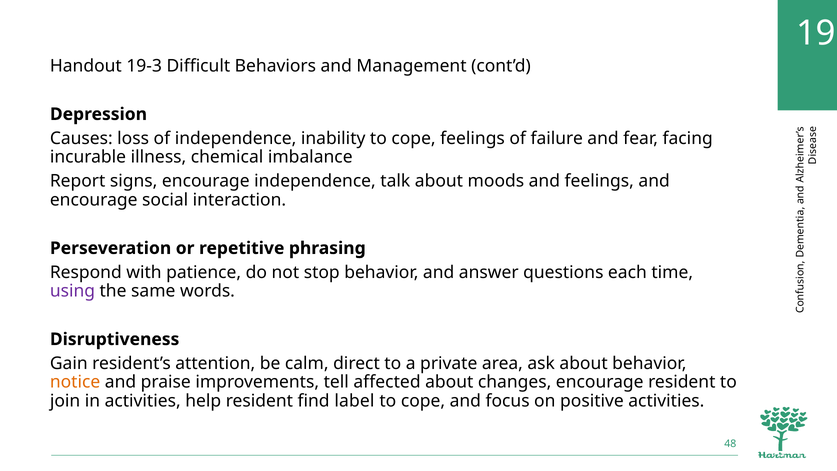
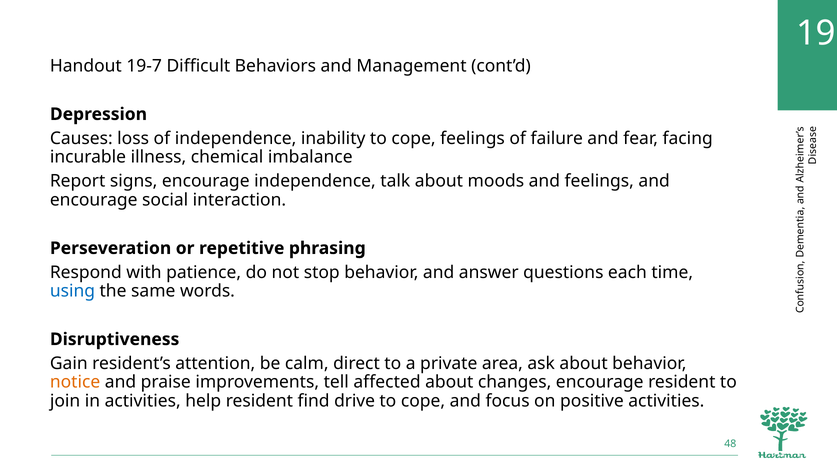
19-3: 19-3 -> 19-7
using colour: purple -> blue
label: label -> drive
